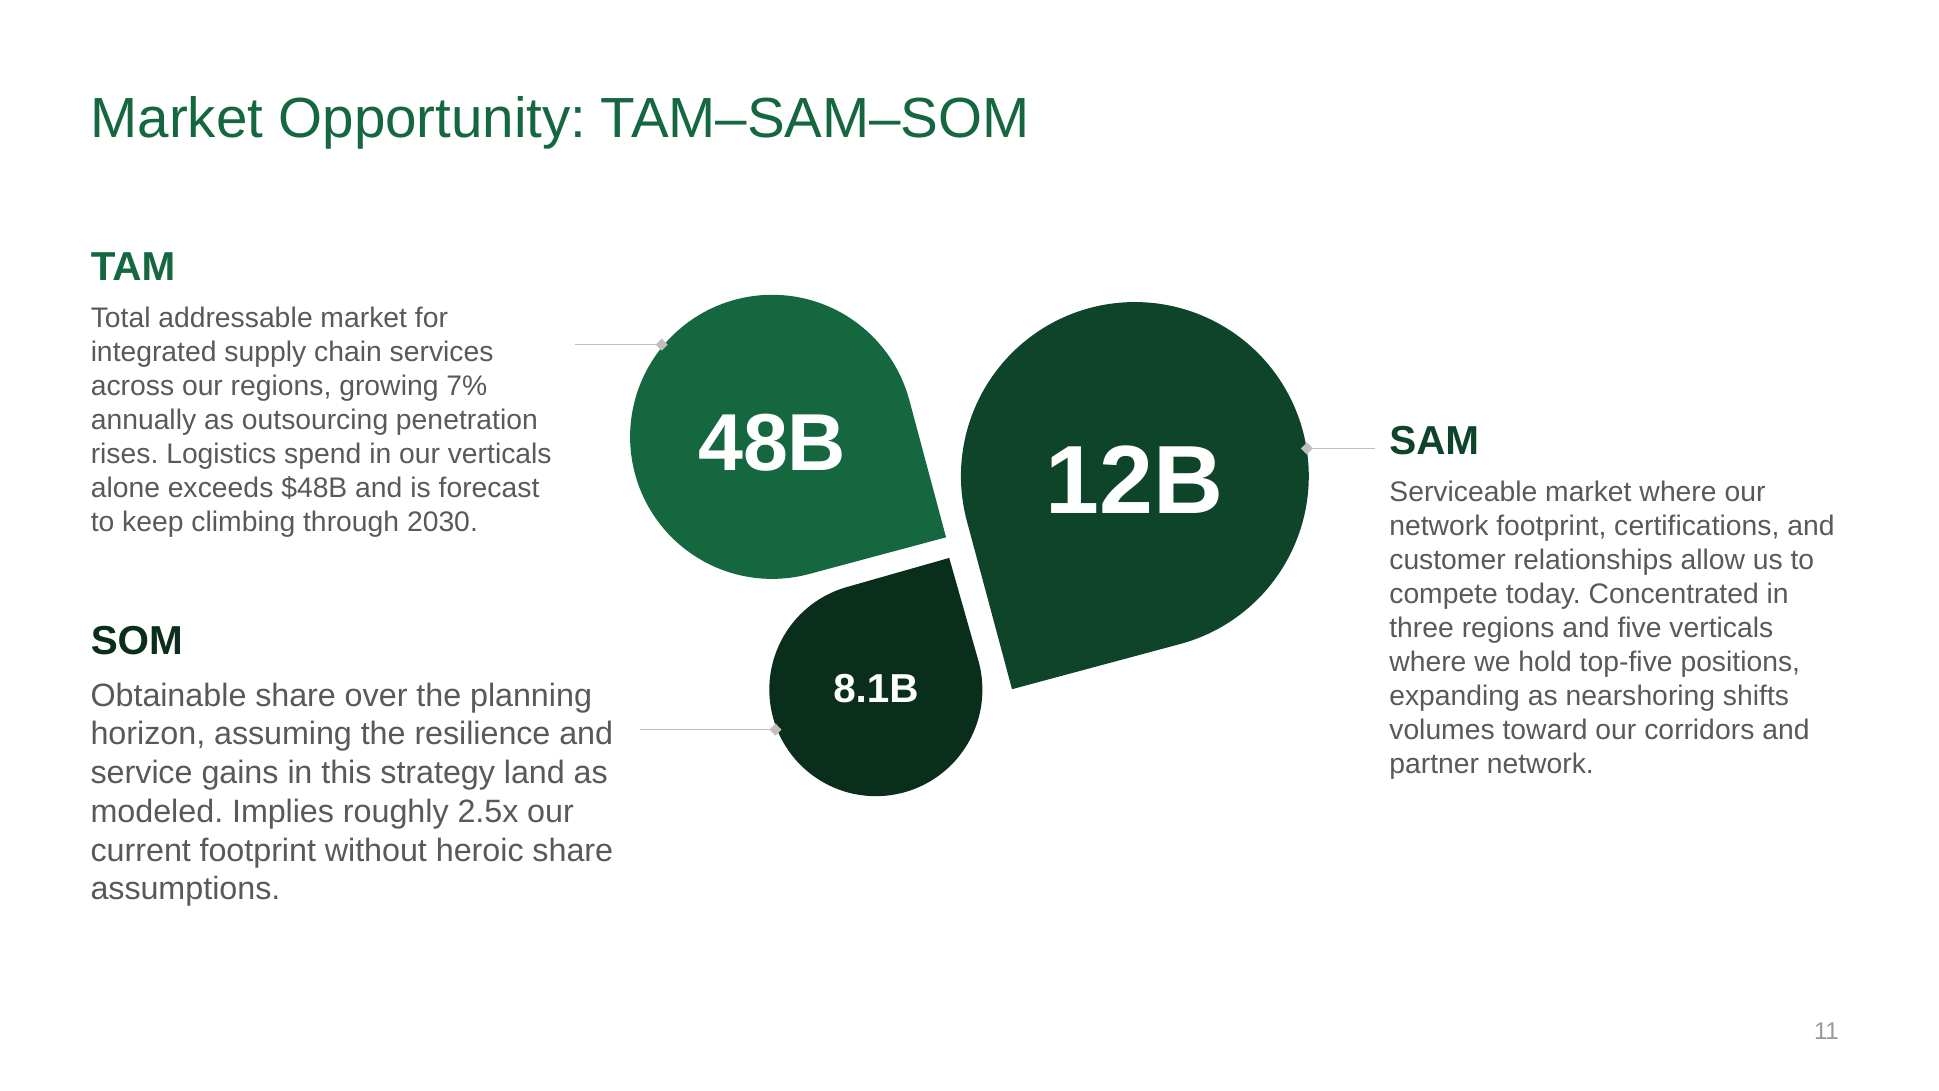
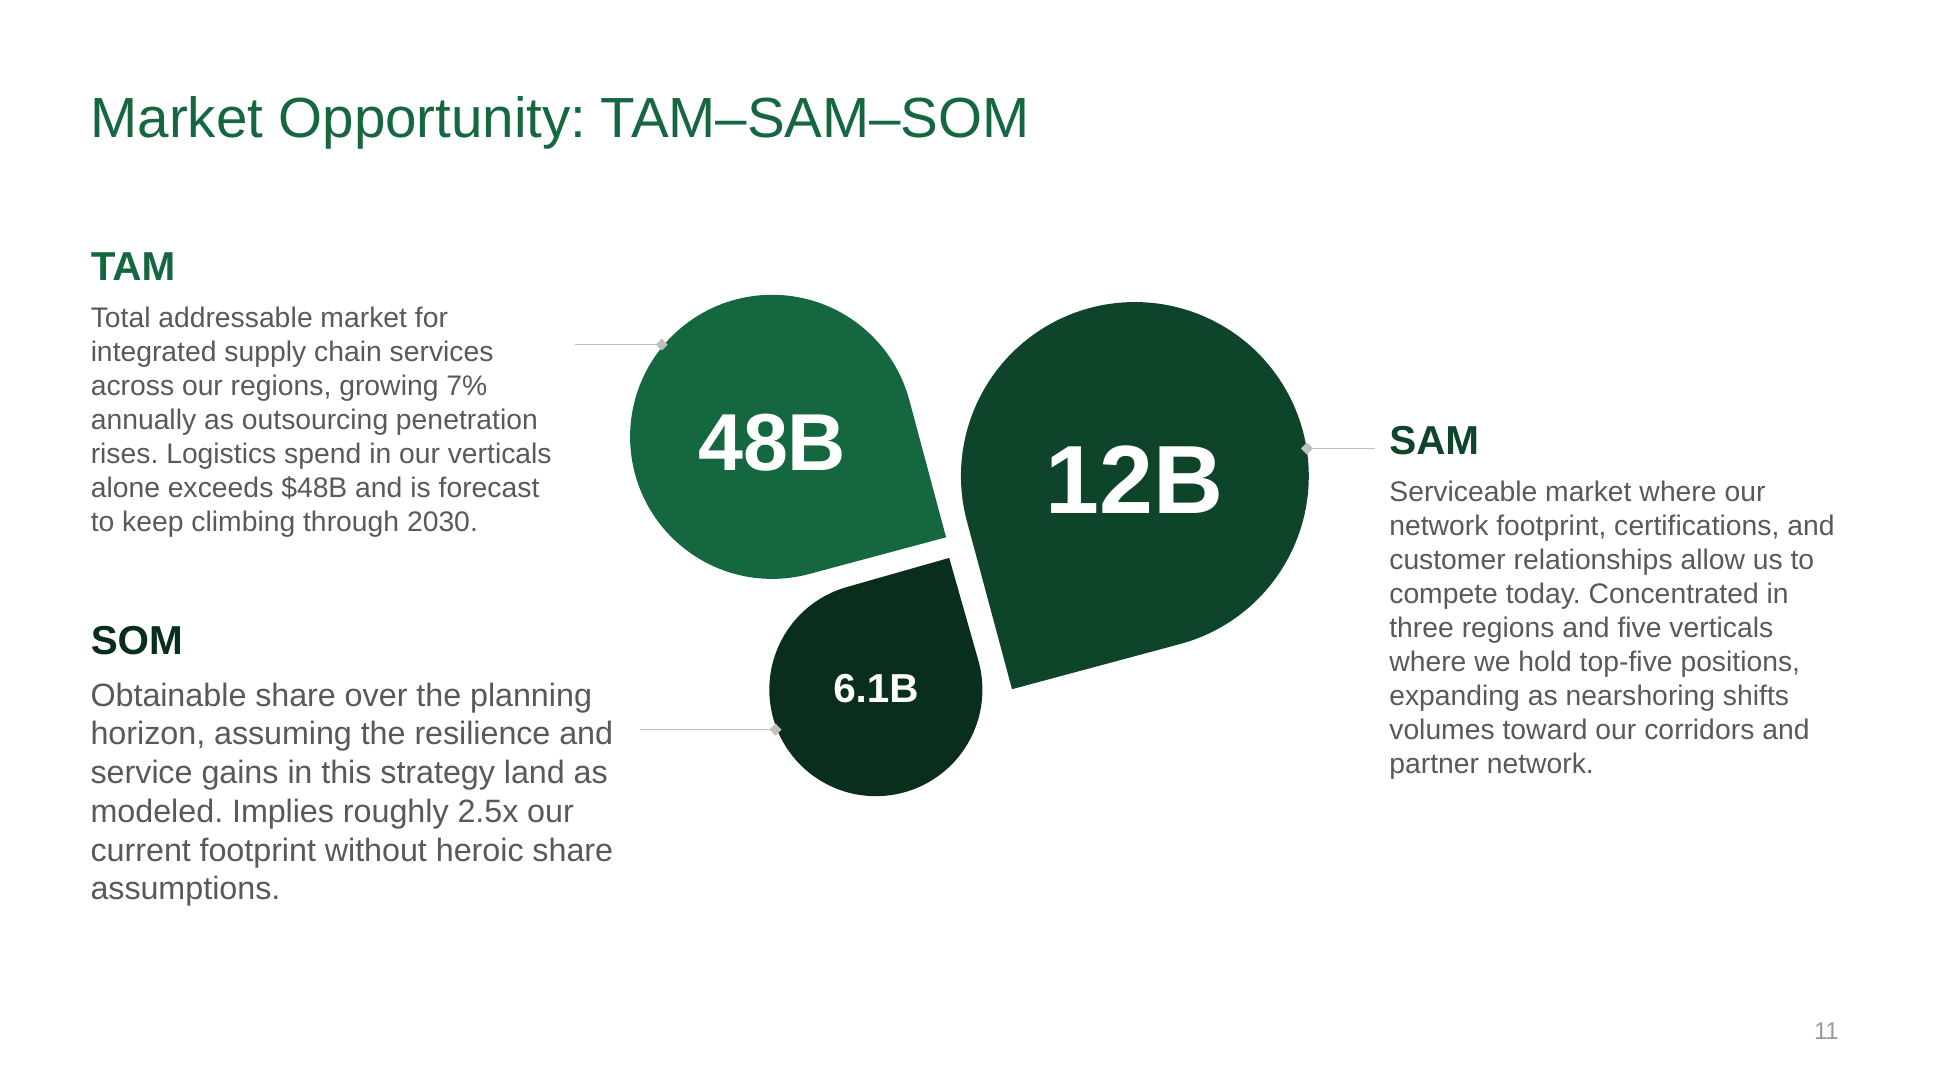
8.1B: 8.1B -> 6.1B
